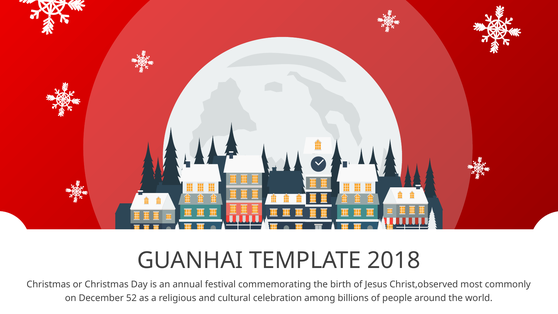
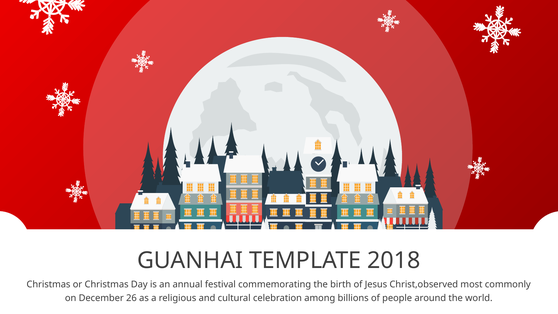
52: 52 -> 26
